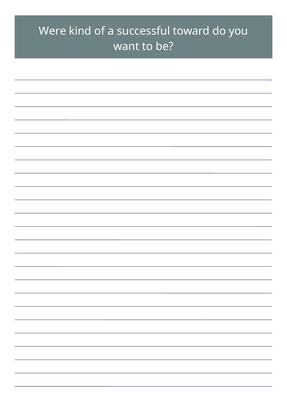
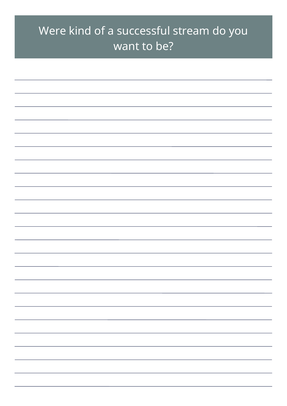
toward: toward -> stream
